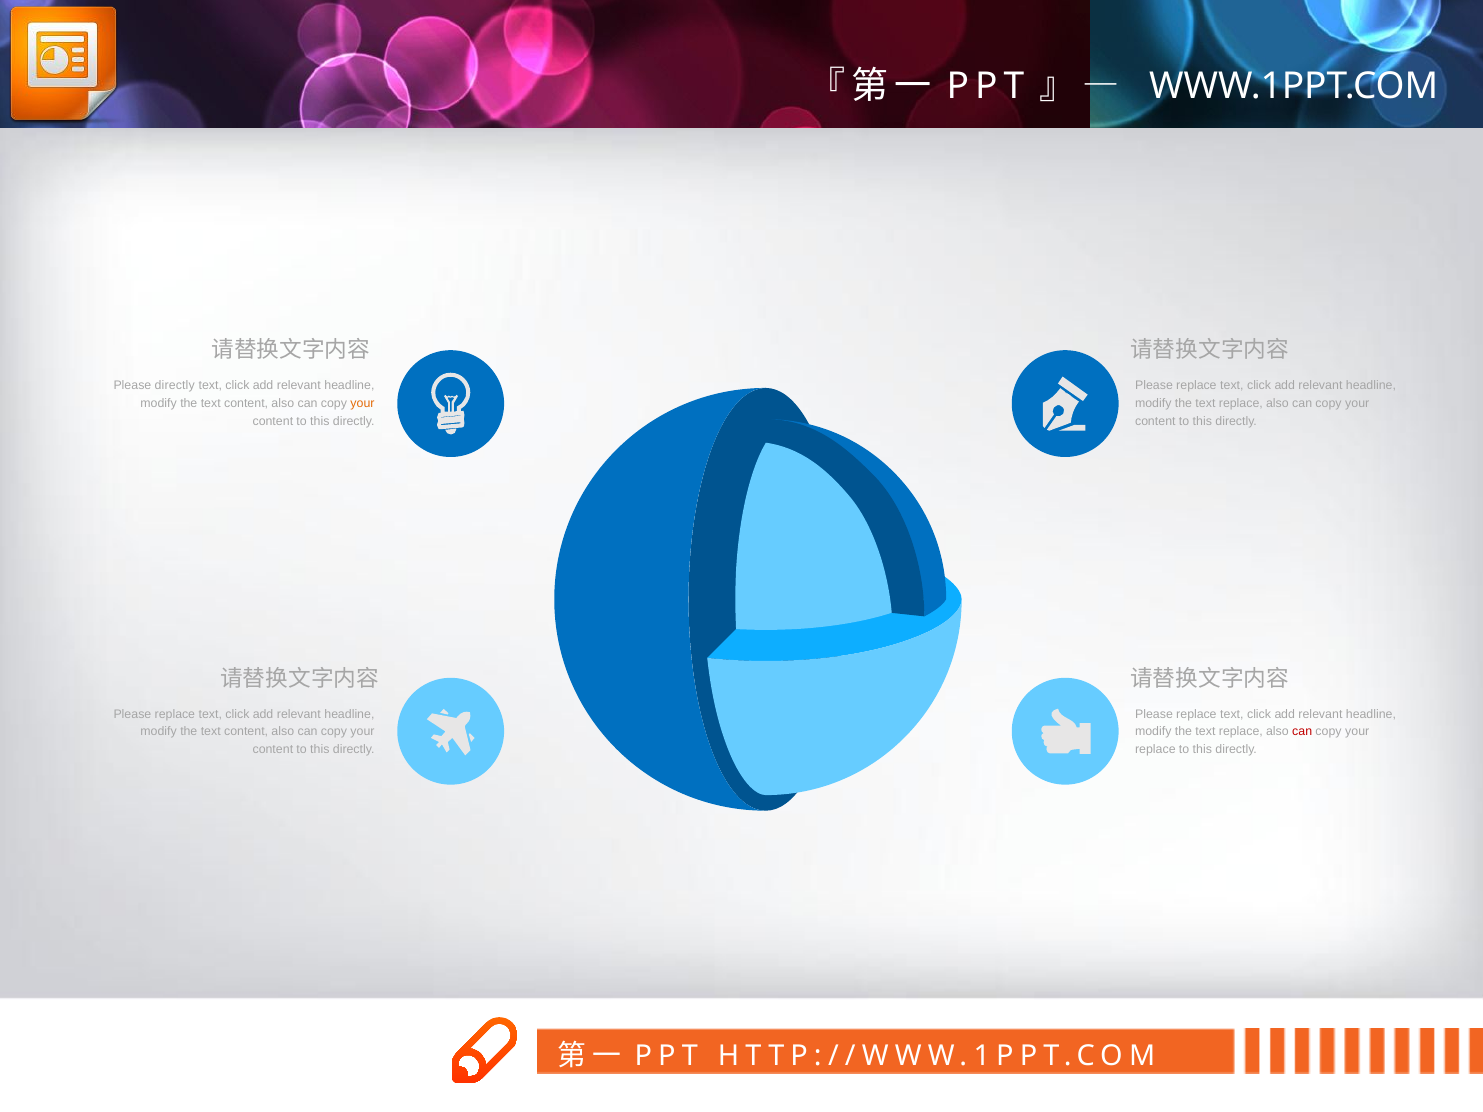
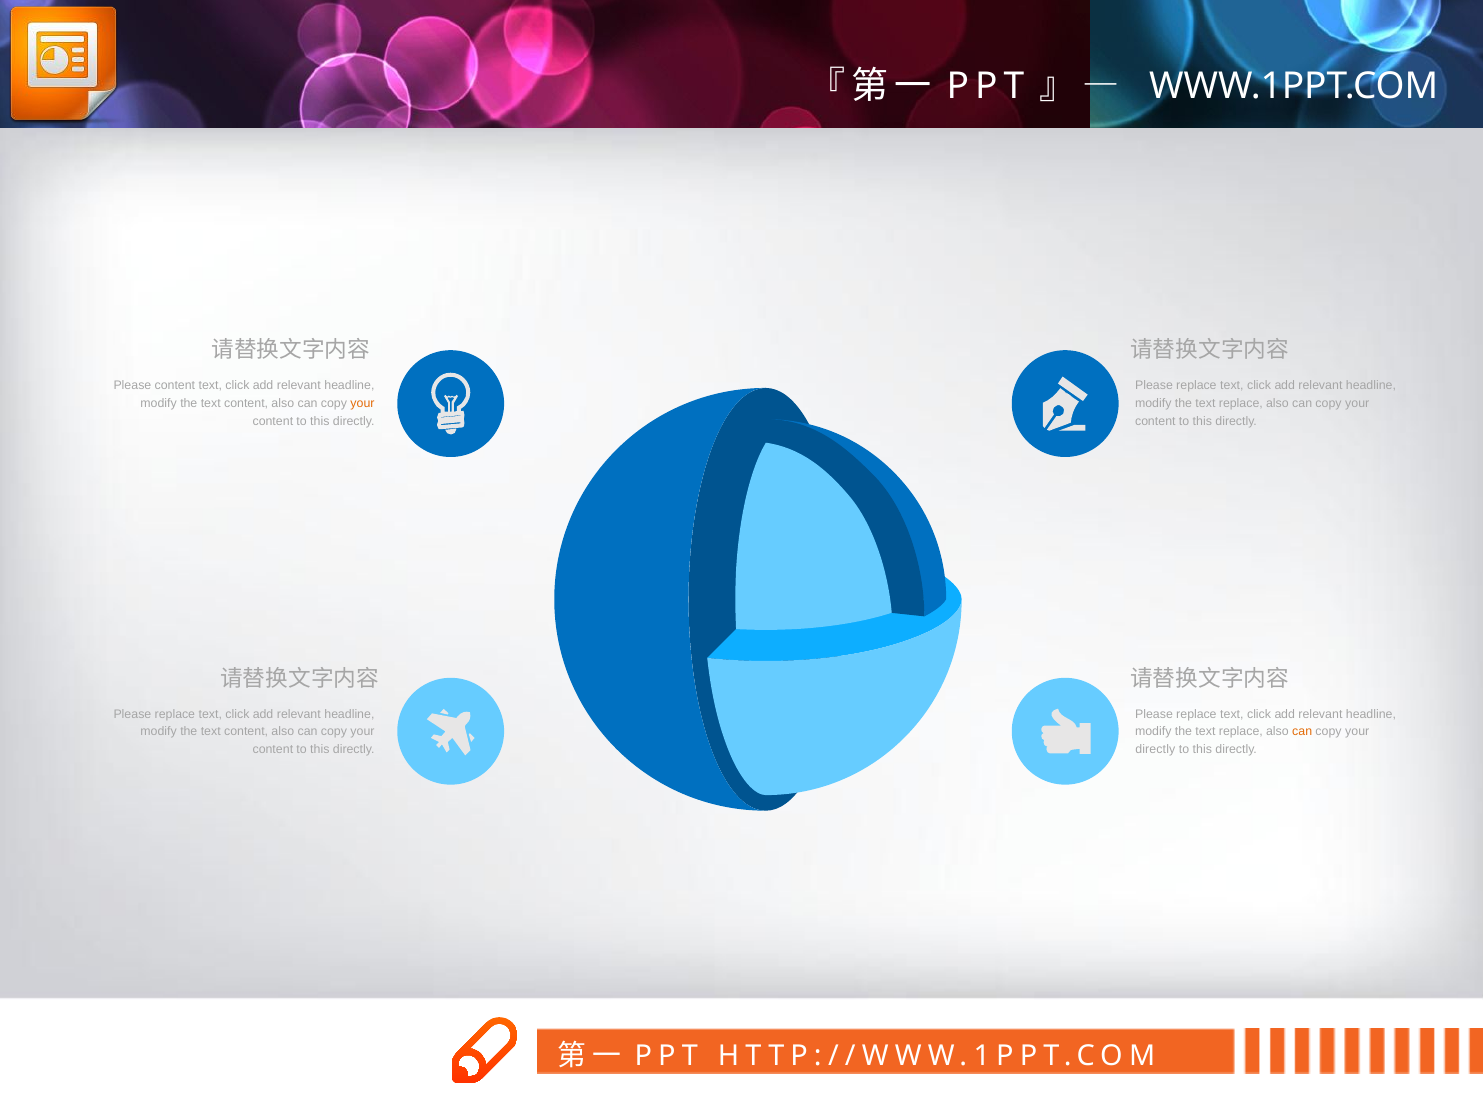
Please directly: directly -> content
can at (1302, 732) colour: red -> orange
replace at (1155, 750): replace -> directly
